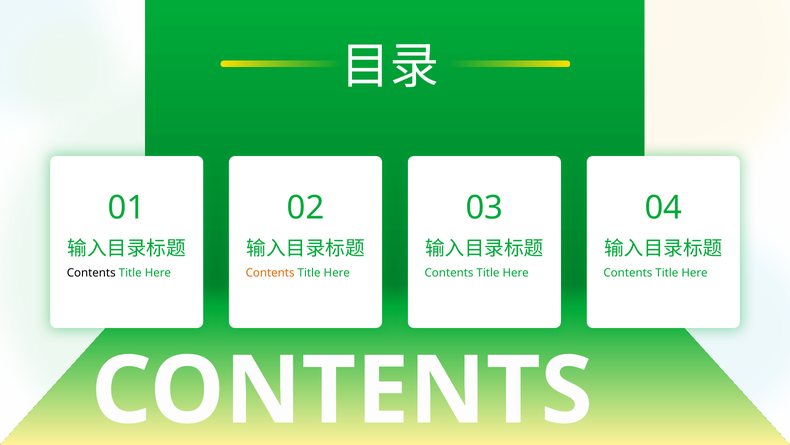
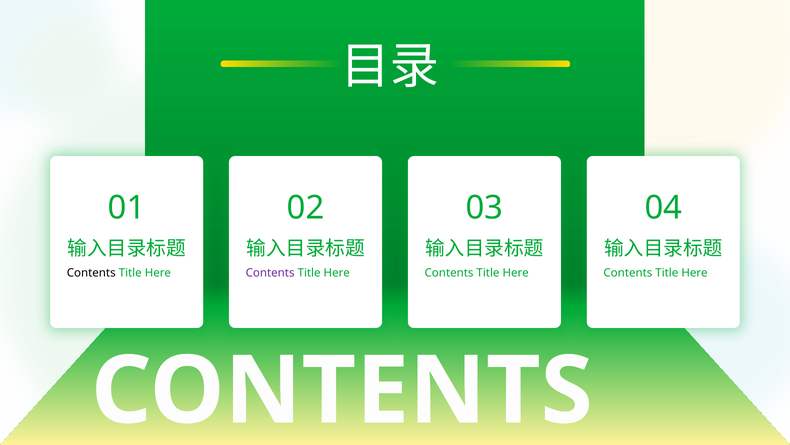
Contents at (270, 273) colour: orange -> purple
